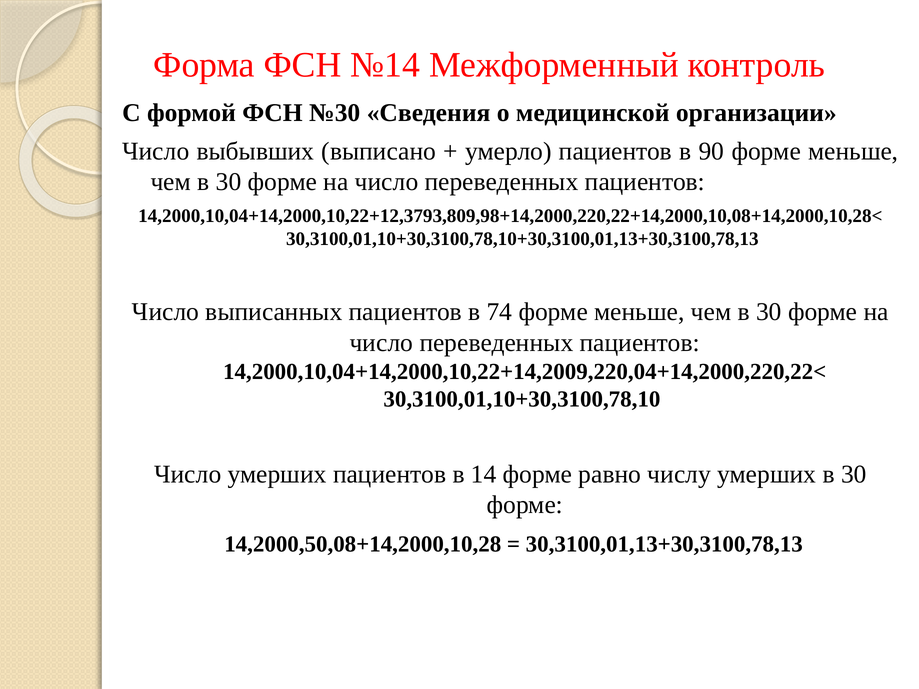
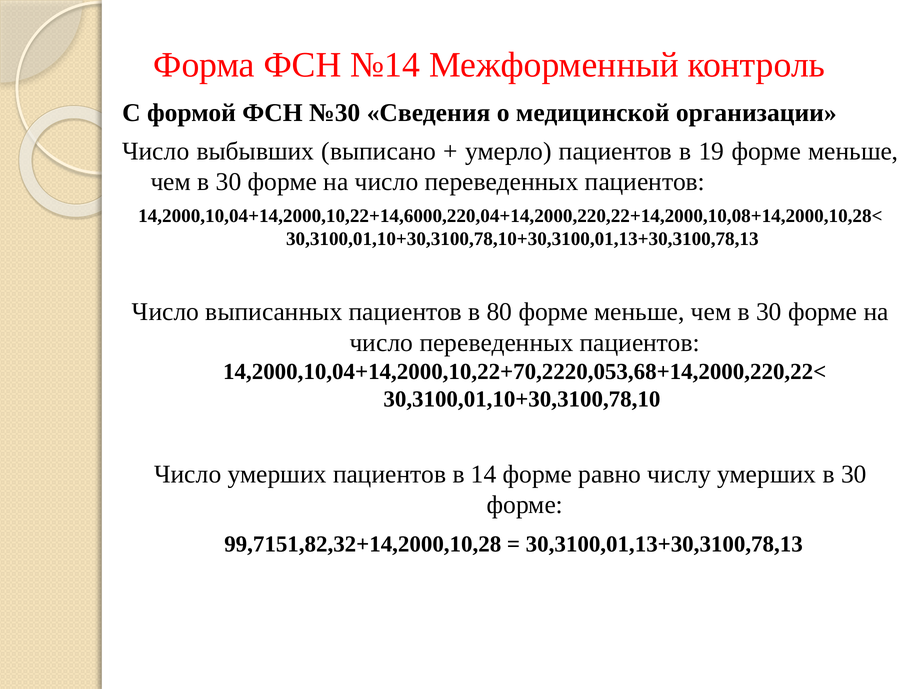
90: 90 -> 19
14,2000,10,04+14,2000,10,22+12,3793,809,98+14,2000,220,22+14,2000,10,08+14,2000,10,28<: 14,2000,10,04+14,2000,10,22+12,3793,809,98+14,2000,220,22+14,2000,10,08+14,2000,10,28< -> 14,2000,10,04+14,2000,10,22+14,6000,220,04+14,2000,220,22+14,2000,10,08+14,2000,10,28<
74: 74 -> 80
14,2000,10,04+14,2000,10,22+14,2009,220,04+14,2000,220,22<: 14,2000,10,04+14,2000,10,22+14,2009,220,04+14,2000,220,22< -> 14,2000,10,04+14,2000,10,22+70,2220,053,68+14,2000,220,22<
14,2000,50,08+14,2000,10,28: 14,2000,50,08+14,2000,10,28 -> 99,7151,82,32+14,2000,10,28
